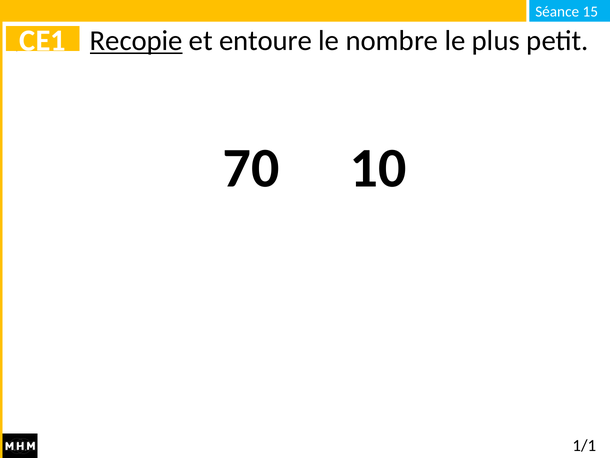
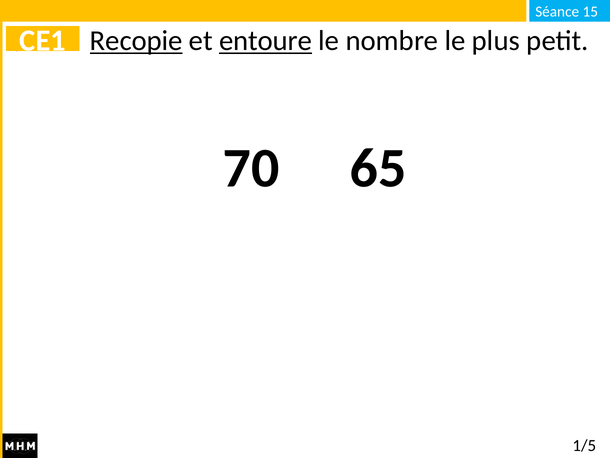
entoure underline: none -> present
10: 10 -> 65
1/1: 1/1 -> 1/5
